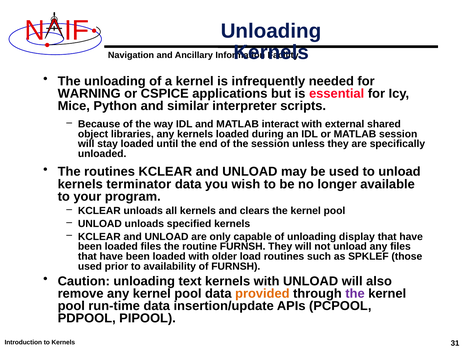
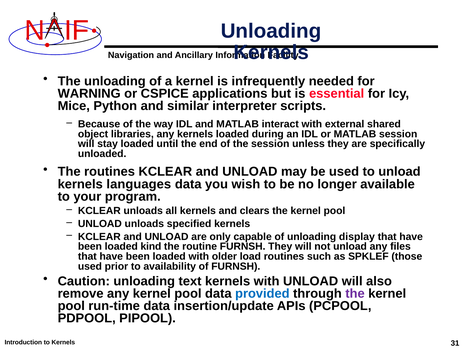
terminator: terminator -> languages
loaded files: files -> kind
provided colour: orange -> blue
